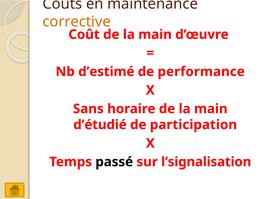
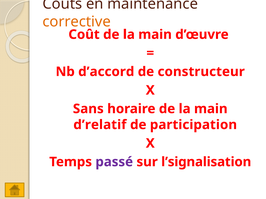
d’estimé: d’estimé -> d’accord
performance: performance -> constructeur
d’étudié: d’étudié -> d’relatif
passé colour: black -> purple
